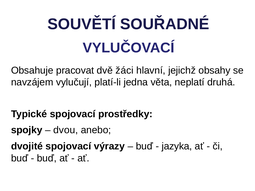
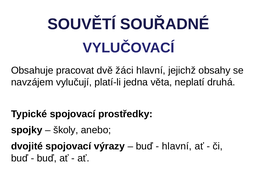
dvou: dvou -> školy
jazyka at (177, 146): jazyka -> hlavní
